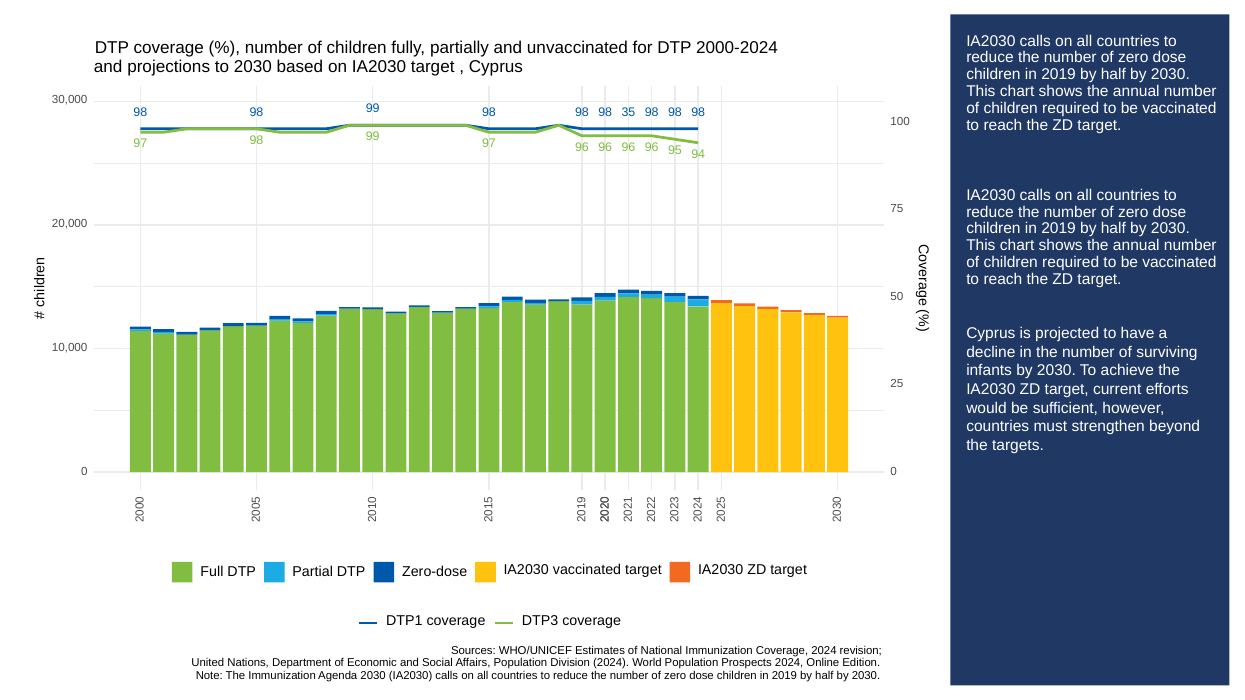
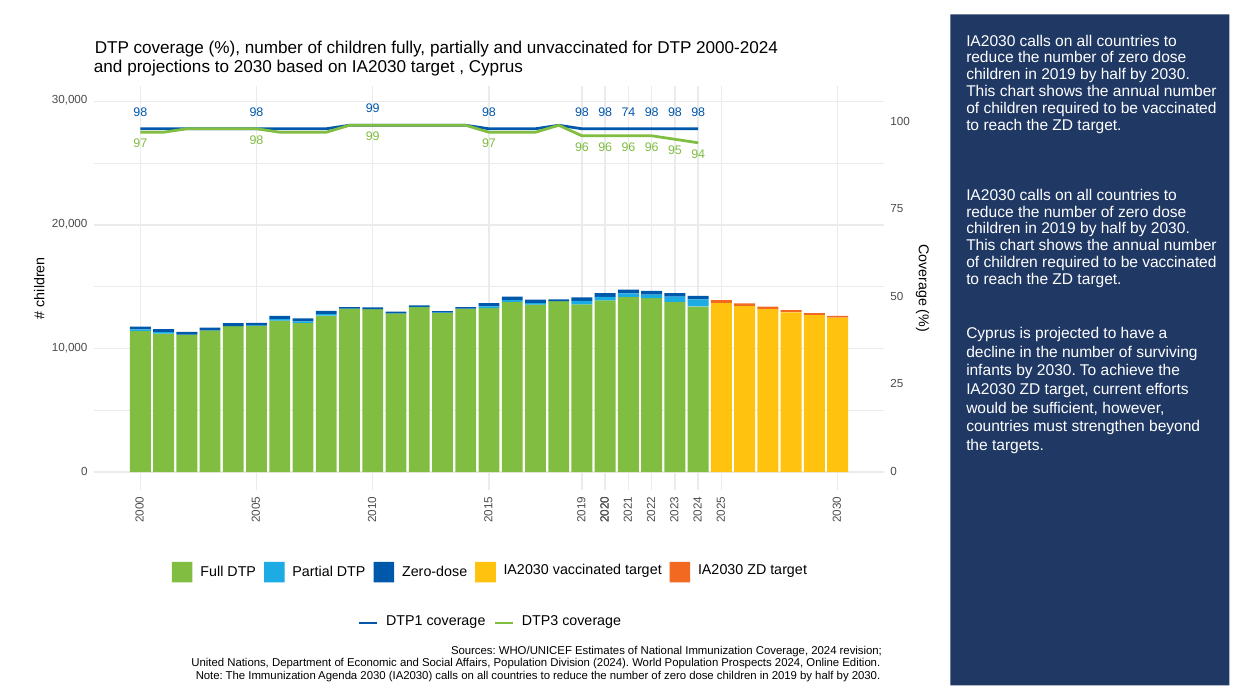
35: 35 -> 74
